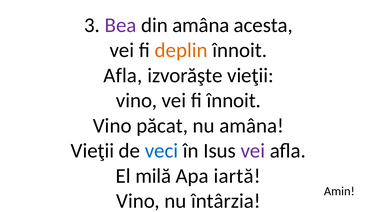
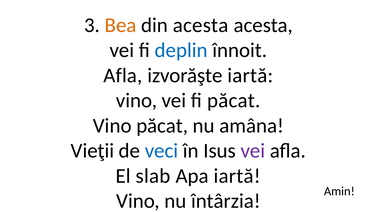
Bea colour: purple -> orange
din amâna: amâna -> acesta
deplin colour: orange -> blue
izvorăşte vieţii: vieţii -> iartă
fi înnoit: înnoit -> păcat
milă: milă -> slab
